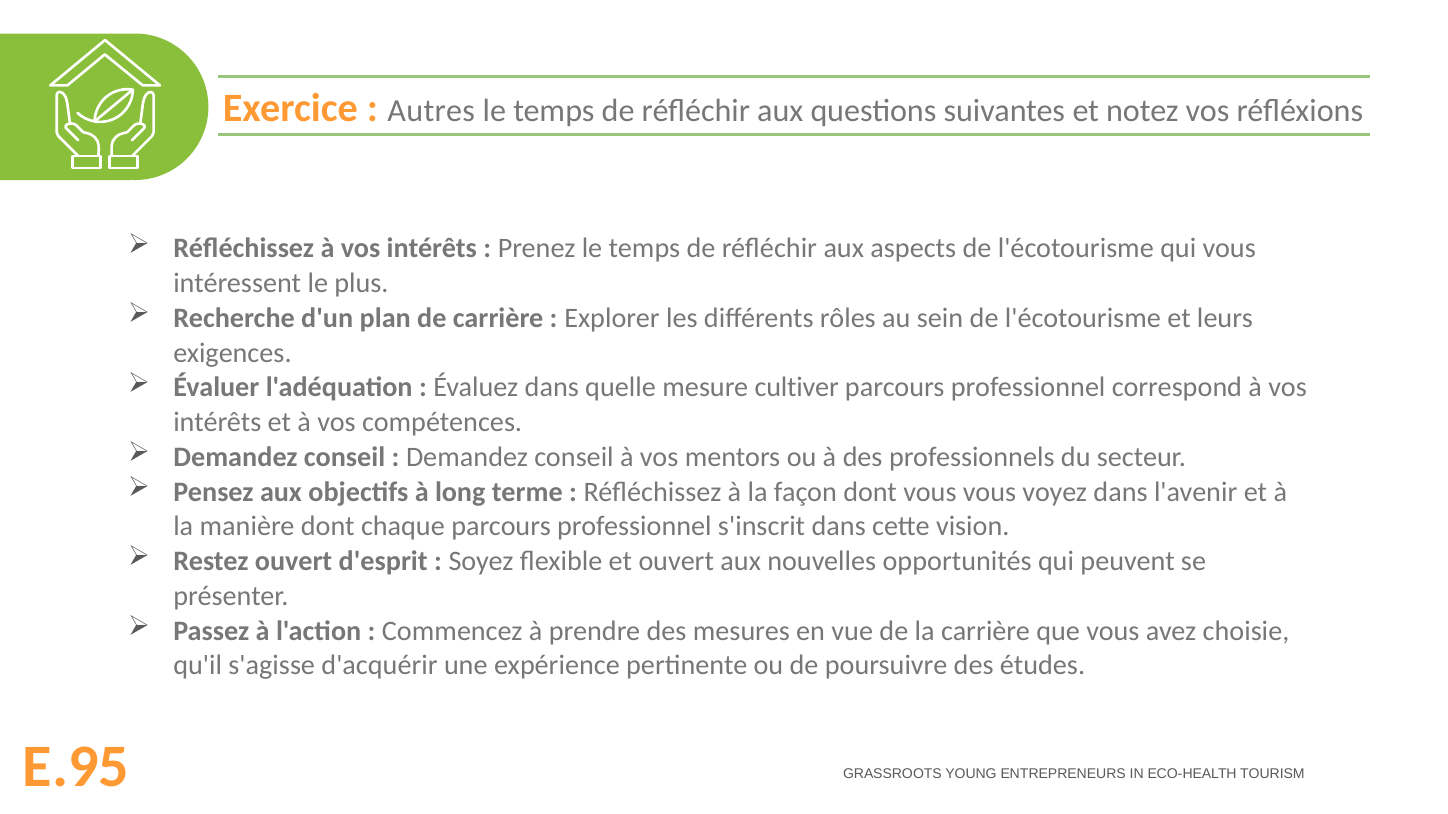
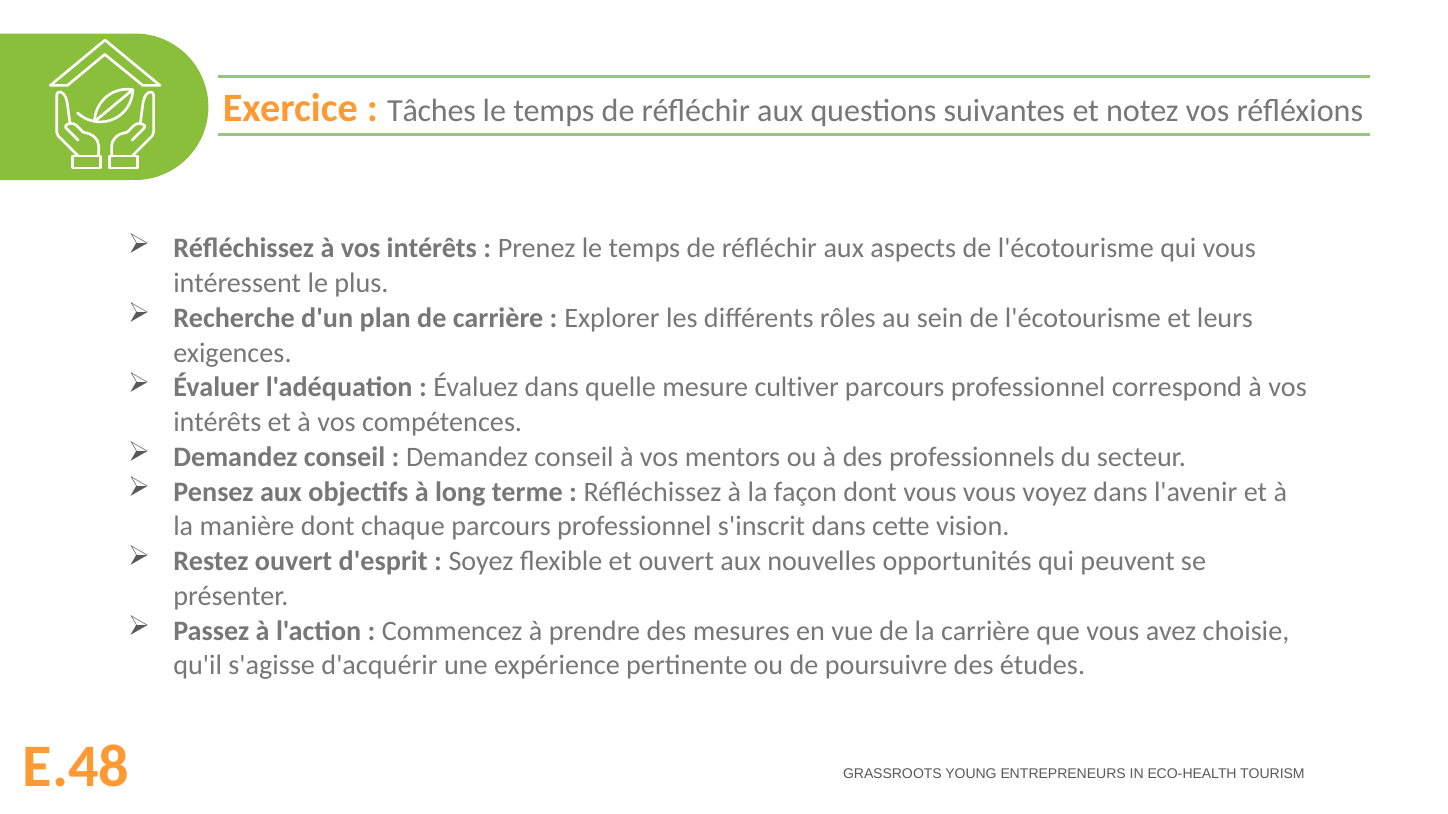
Autres: Autres -> Tâches
E.95: E.95 -> E.48
